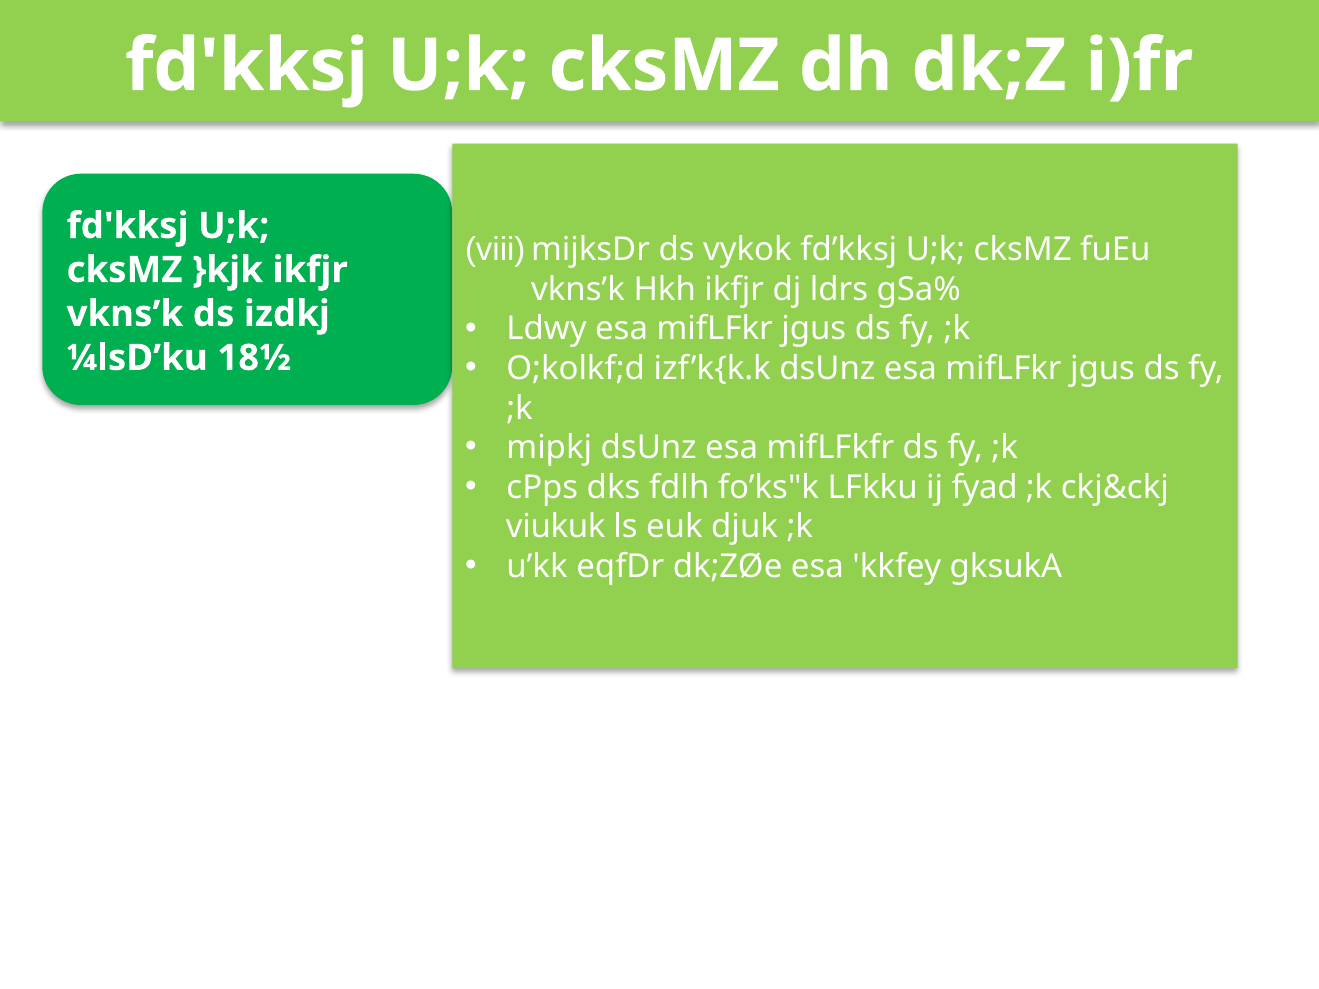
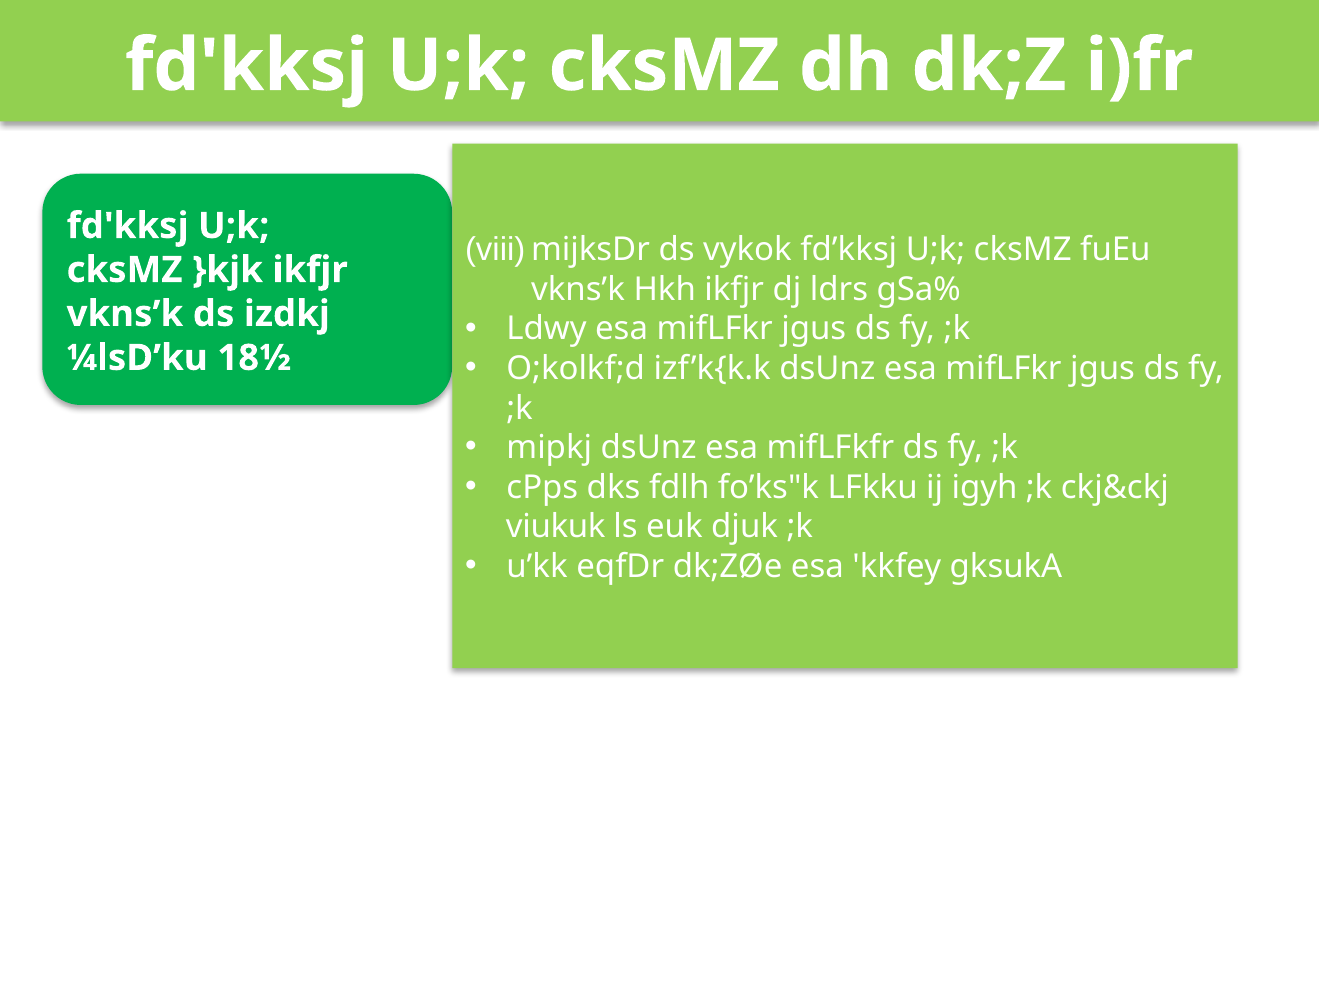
fyad: fyad -> igyh
